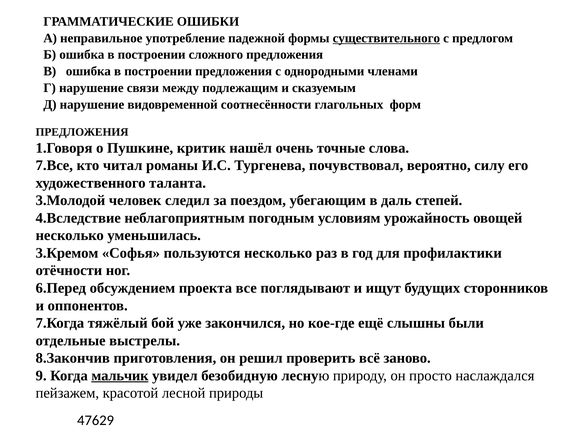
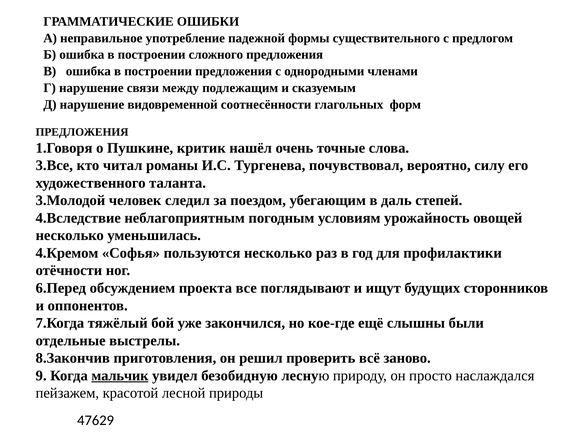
существительного underline: present -> none
7.Все: 7.Все -> 3.Все
3.Кремом: 3.Кремом -> 4.Кремом
